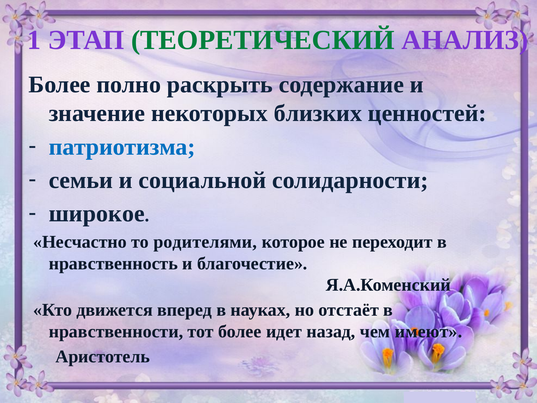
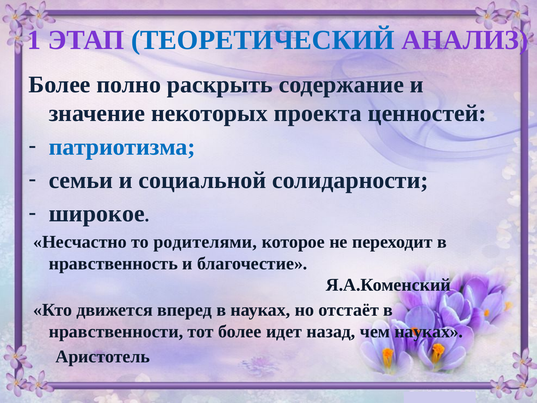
ТЕОРЕТИЧЕСКИЙ colour: green -> blue
близких: близких -> проекта
чем имеют: имеют -> науках
